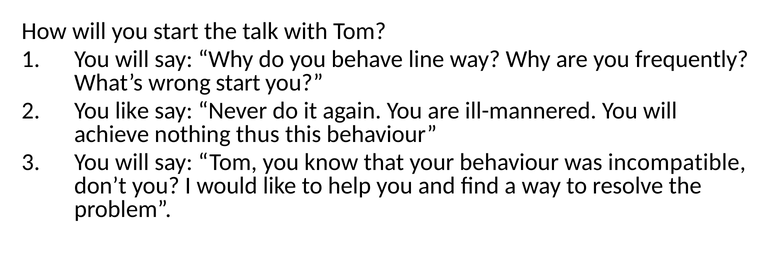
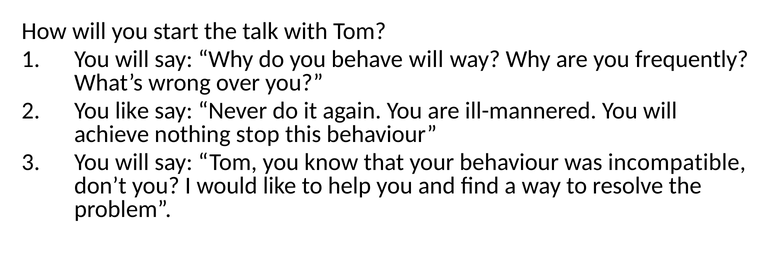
behave line: line -> will
wrong start: start -> over
thus: thus -> stop
